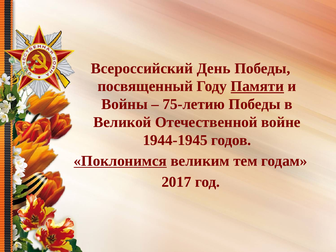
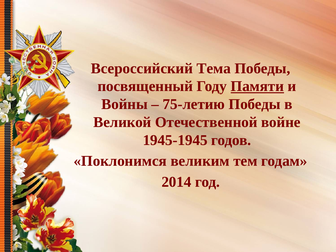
День: День -> Тема
1944-1945: 1944-1945 -> 1945-1945
Поклонимся underline: present -> none
2017: 2017 -> 2014
